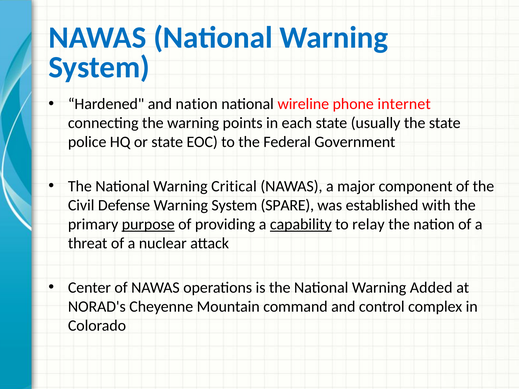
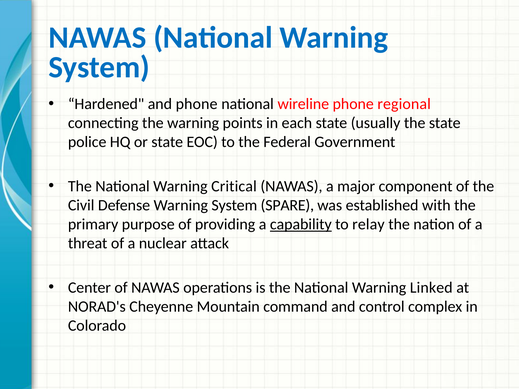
and nation: nation -> phone
internet: internet -> regional
purpose underline: present -> none
Added: Added -> Linked
